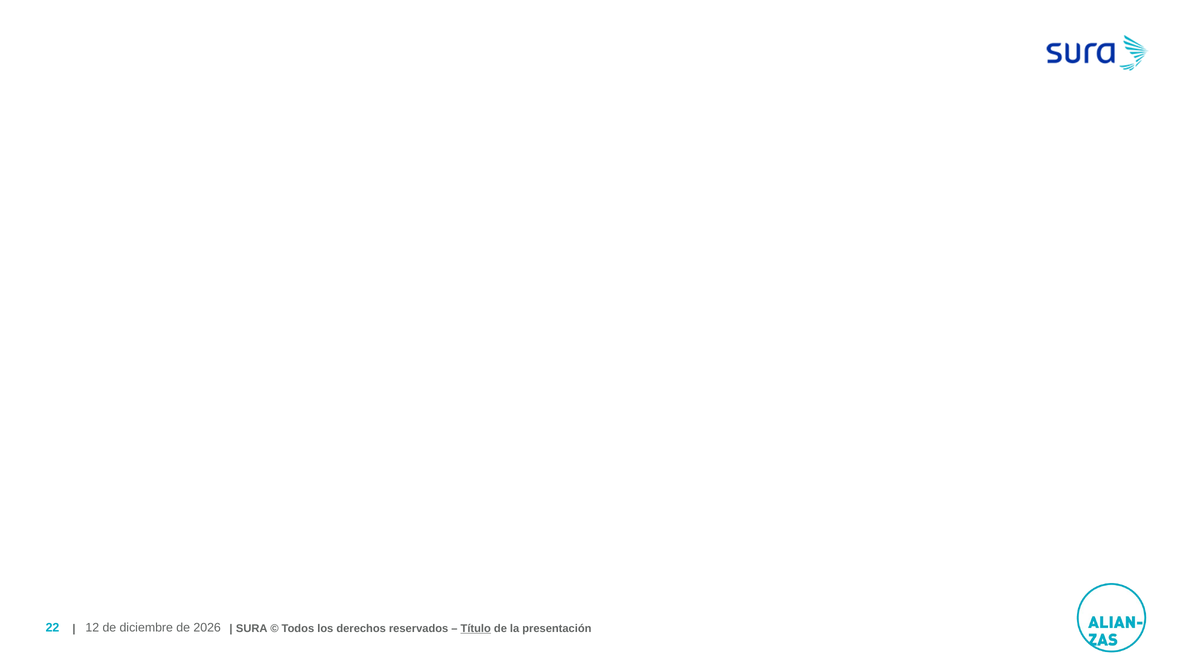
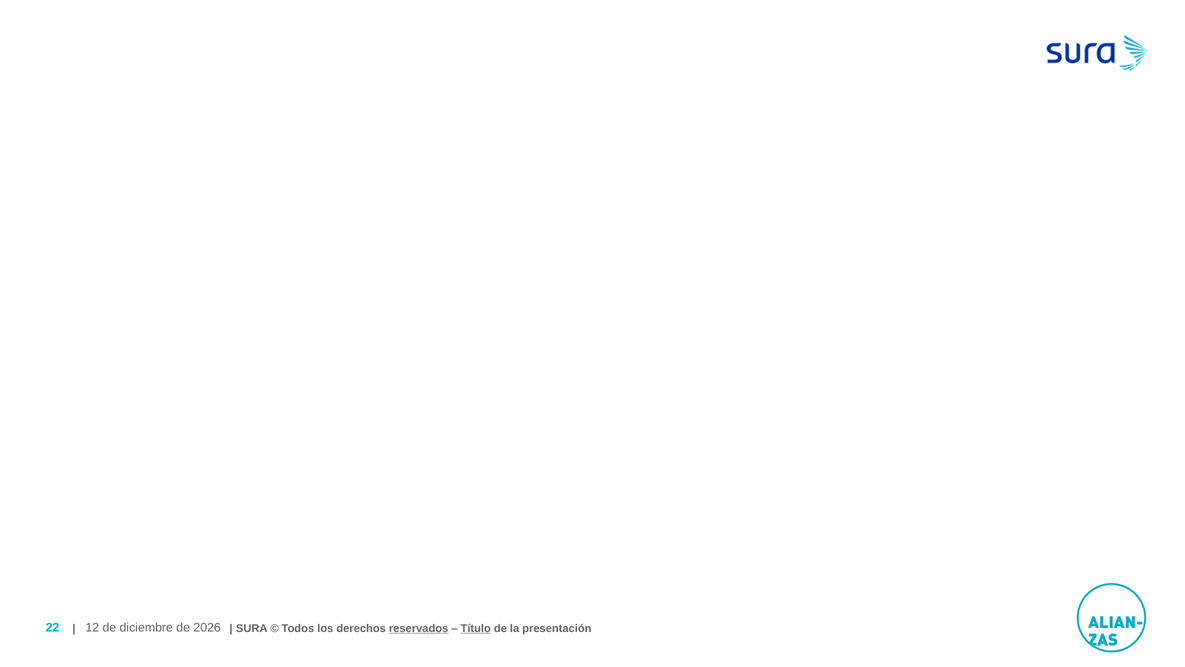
reservados underline: none -> present
